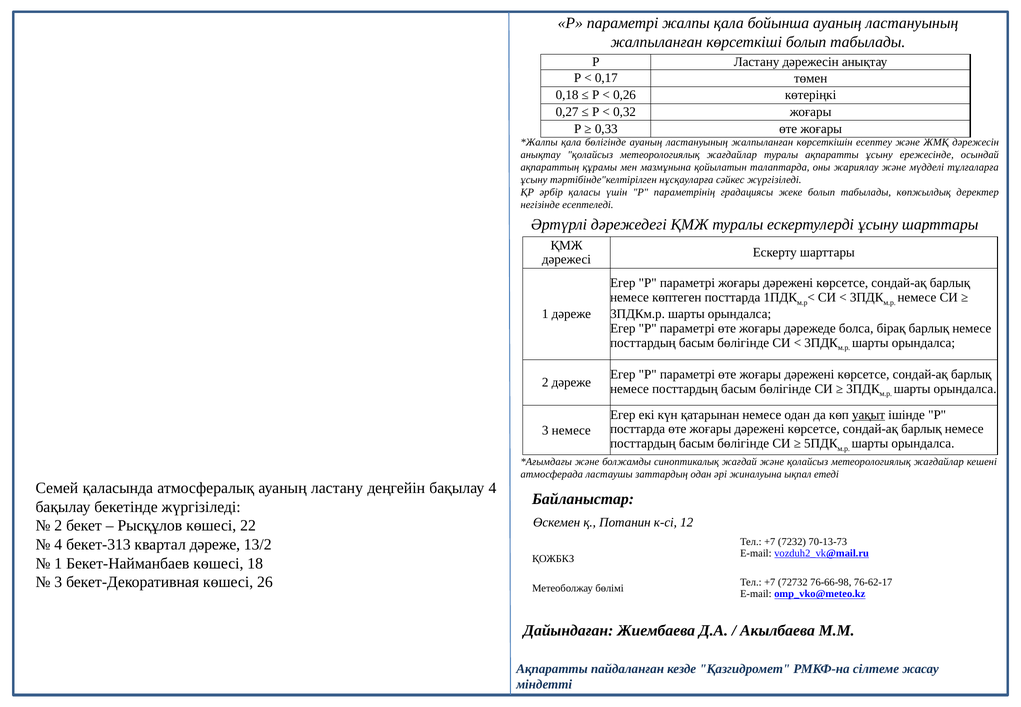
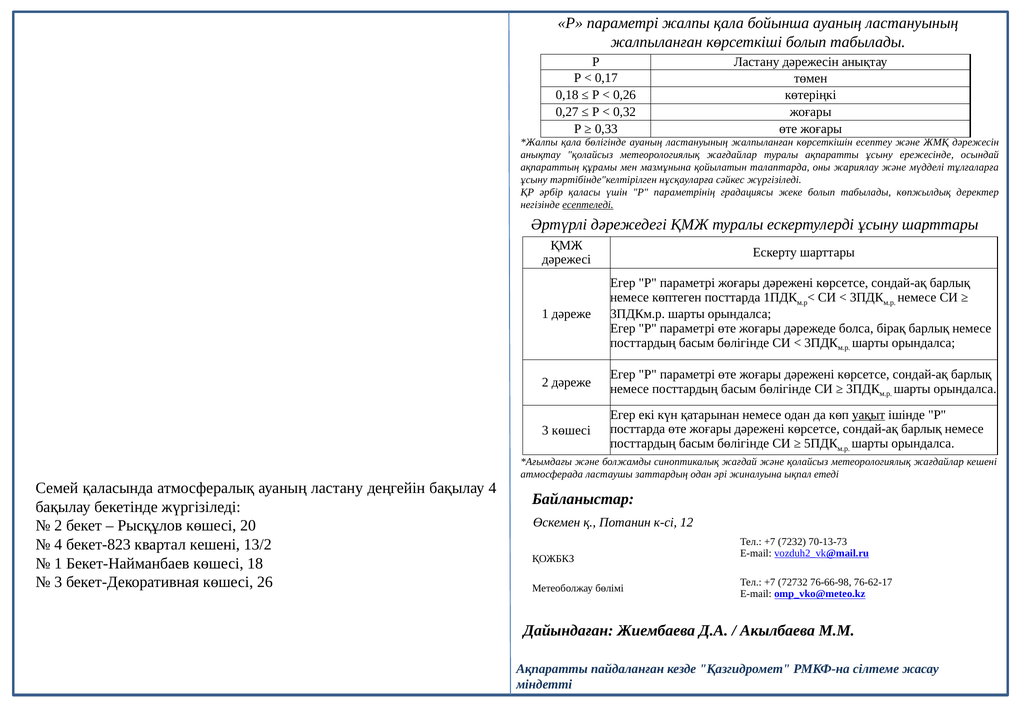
есептеледі underline: none -> present
3 немесе: немесе -> көшесі
22: 22 -> 20
бекет-313: бекет-313 -> бекет-823
квартал дәреже: дәреже -> кешені
